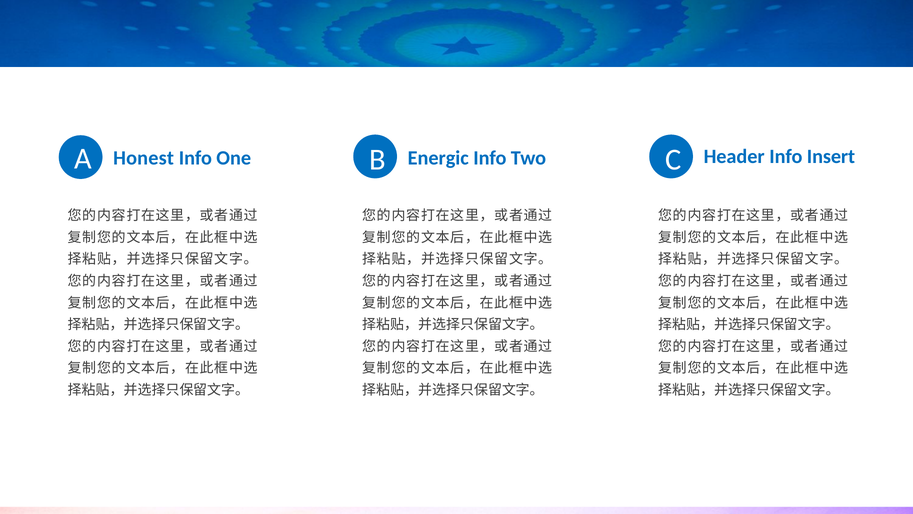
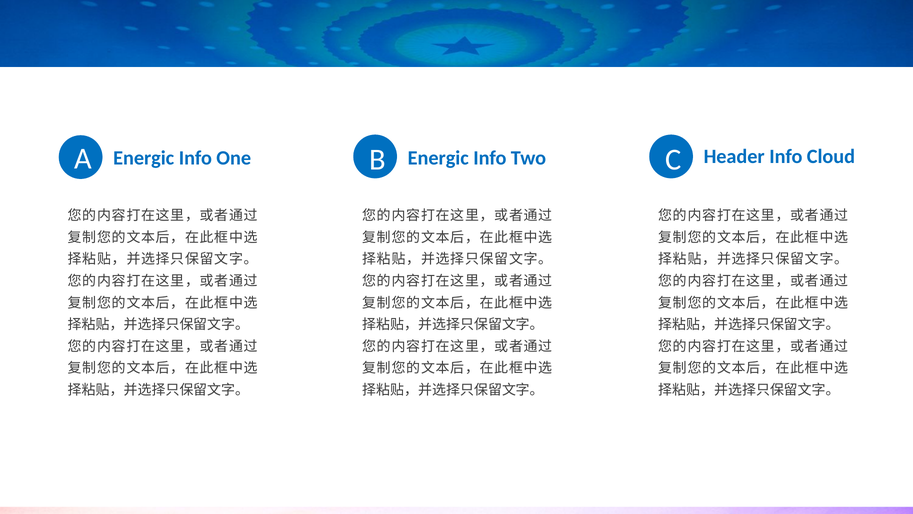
Insert: Insert -> Cloud
Honest at (144, 158): Honest -> Energic
